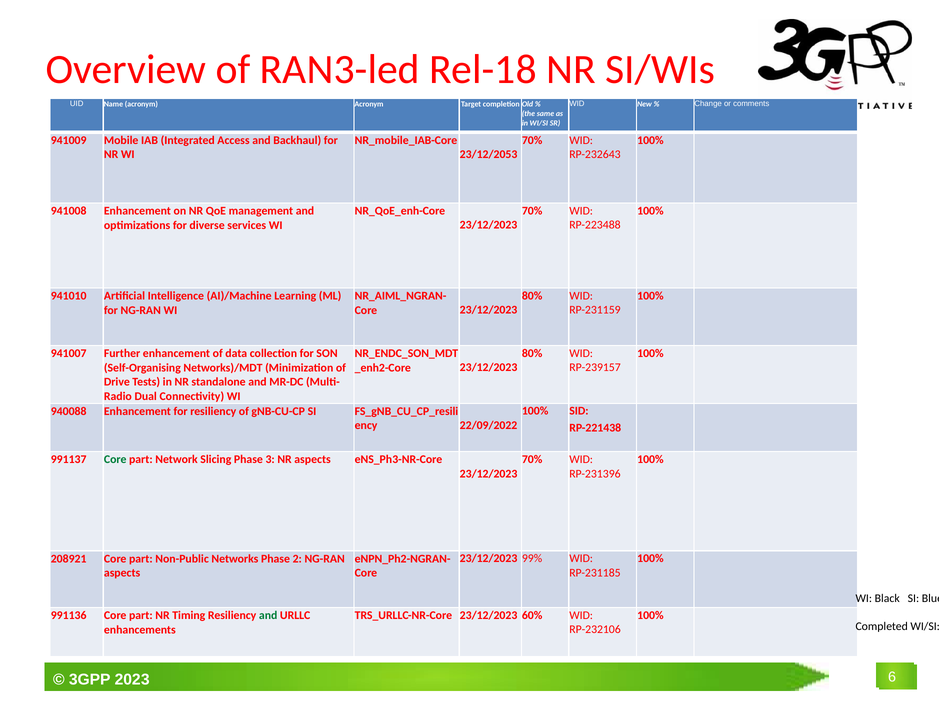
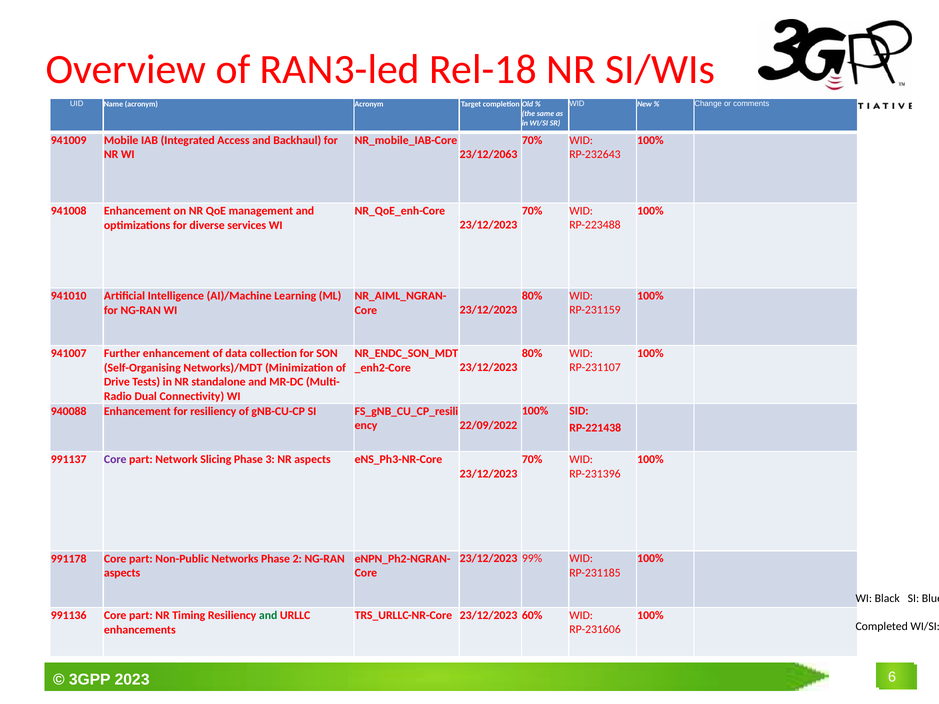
23/12/2053: 23/12/2053 -> 23/12/2063
RP-239157: RP-239157 -> RP-231107
Core at (115, 460) colour: green -> purple
208921: 208921 -> 991178
RP-232106: RP-232106 -> RP-231606
